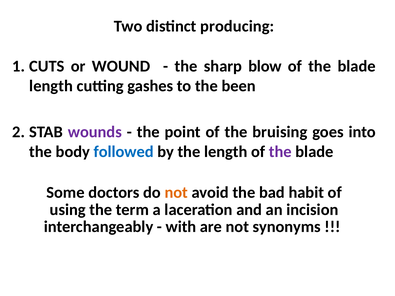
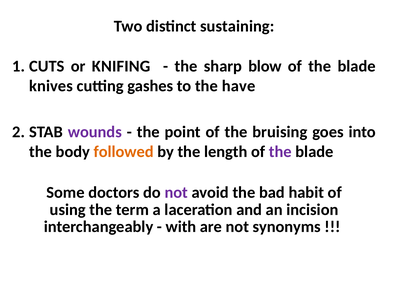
producing: producing -> sustaining
WOUND: WOUND -> KNIFING
length at (51, 86): length -> knives
been: been -> have
followed colour: blue -> orange
not at (176, 193) colour: orange -> purple
